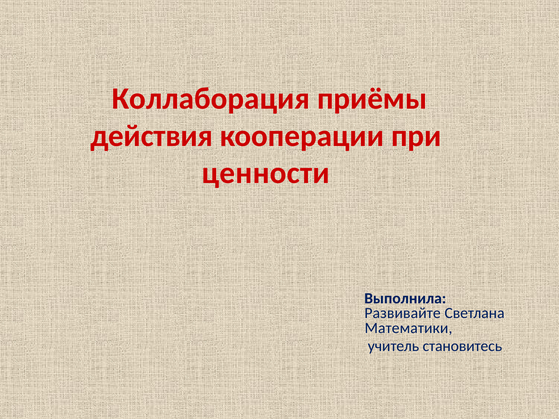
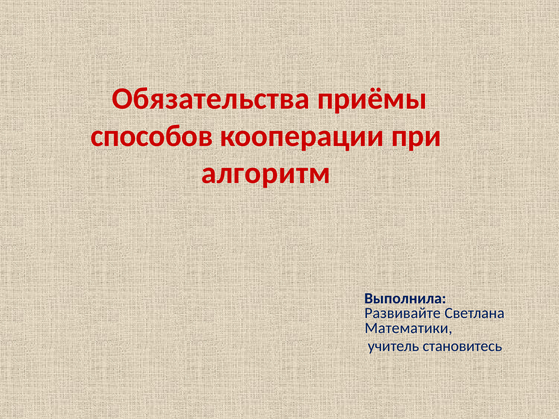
Коллаборация: Коллаборация -> Обязательства
действия: действия -> способов
ценности: ценности -> алгоритм
